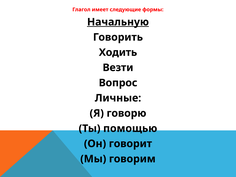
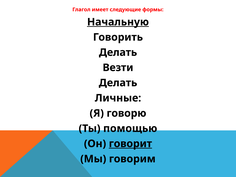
Ходить at (118, 52): Ходить -> Делать
Вопрос at (118, 83): Вопрос -> Делать
говорит underline: none -> present
